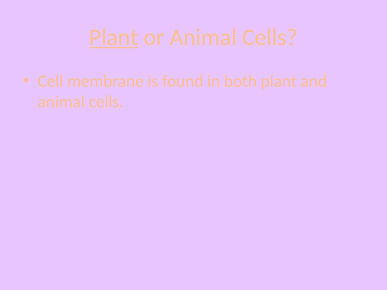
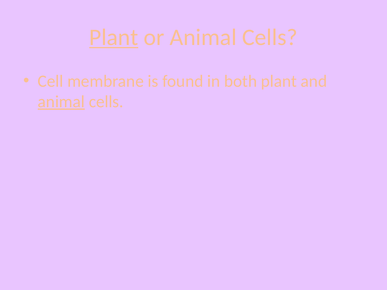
animal at (61, 102) underline: none -> present
